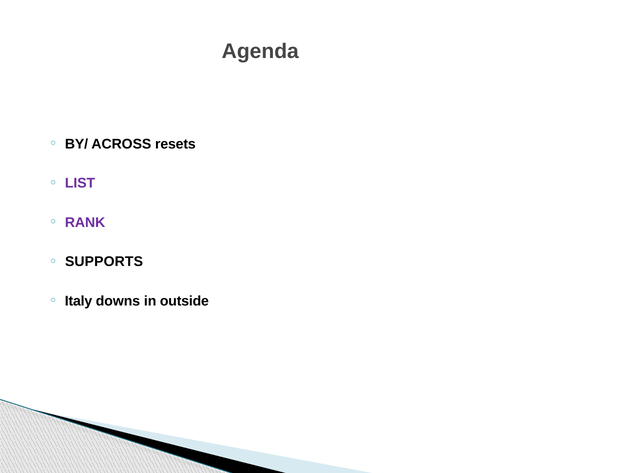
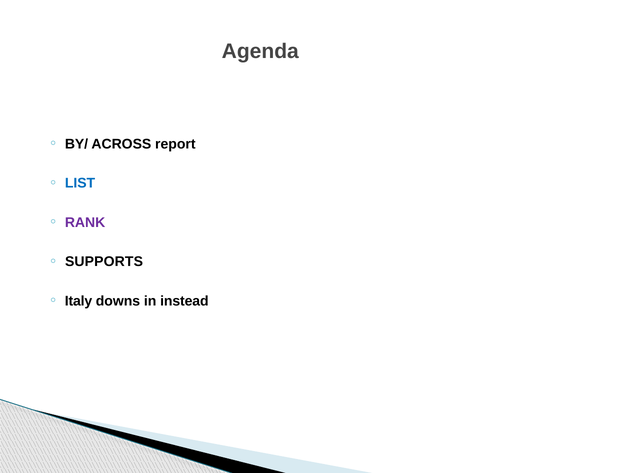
resets: resets -> report
LIST colour: purple -> blue
outside: outside -> instead
